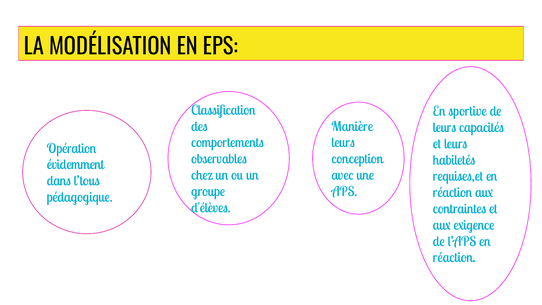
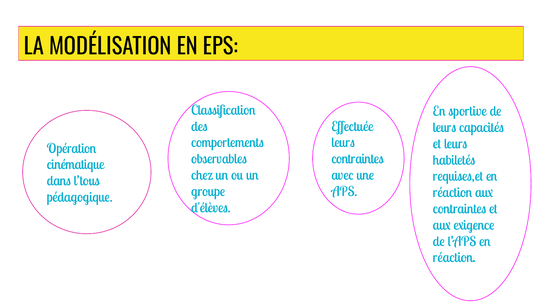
Manière: Manière -> Effectuée
conception at (357, 159): conception -> contraintes
évidemment: évidemment -> cinématique
